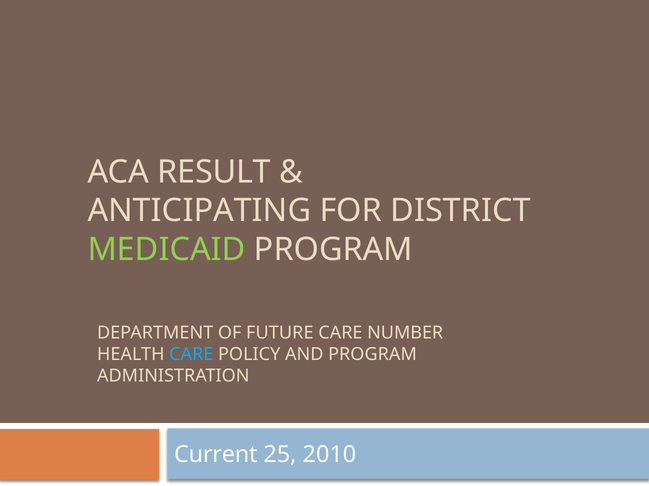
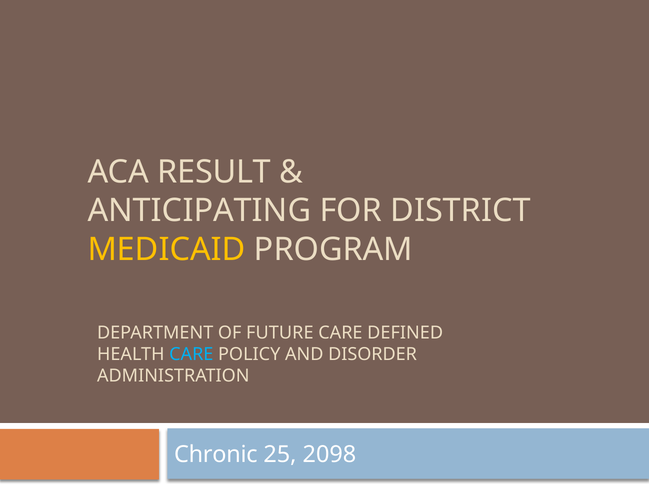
MEDICAID colour: light green -> yellow
NUMBER: NUMBER -> DEFINED
AND PROGRAM: PROGRAM -> DISORDER
Current: Current -> Chronic
2010: 2010 -> 2098
